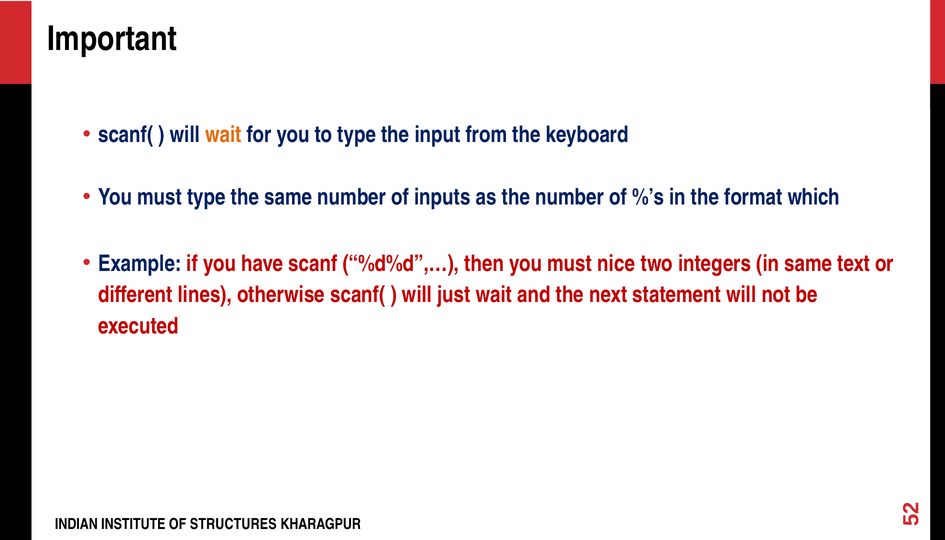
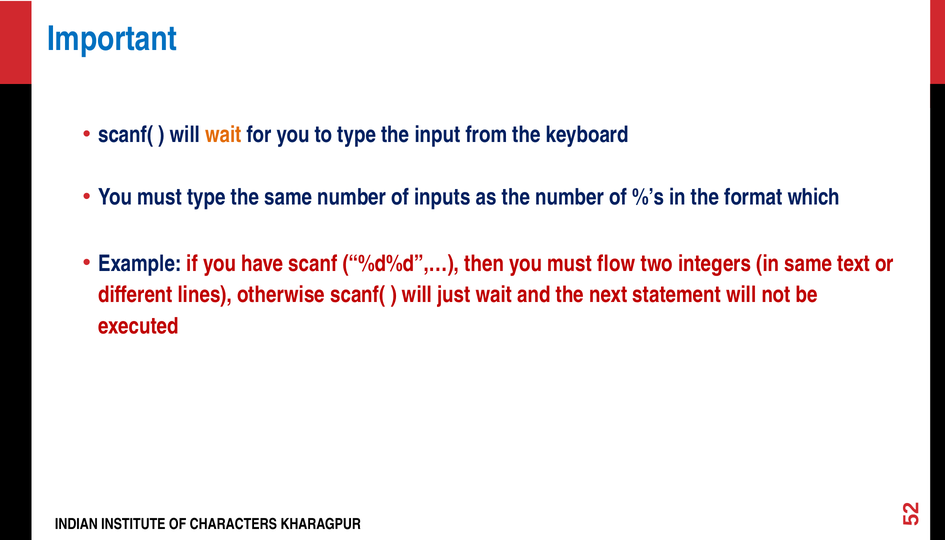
Important colour: black -> blue
nice: nice -> flow
STRUCTURES: STRUCTURES -> CHARACTERS
